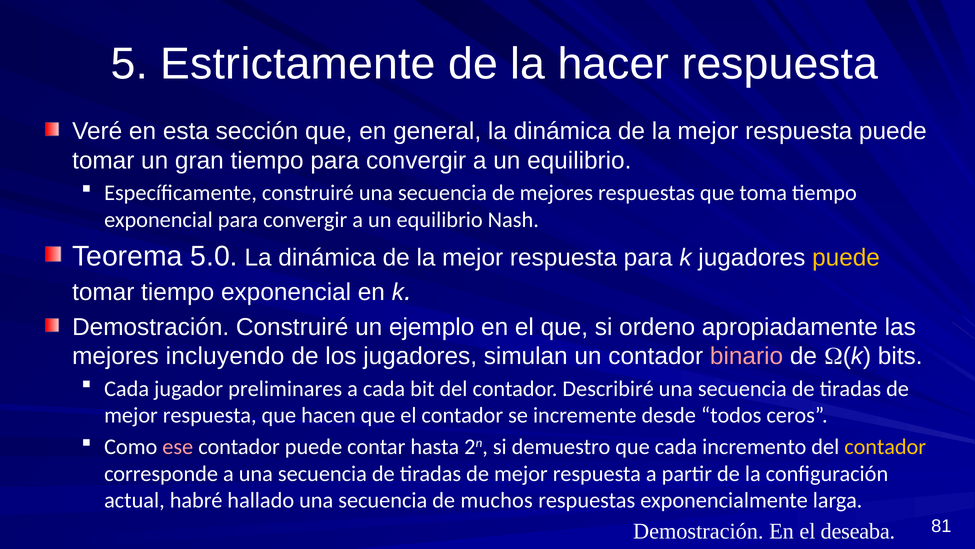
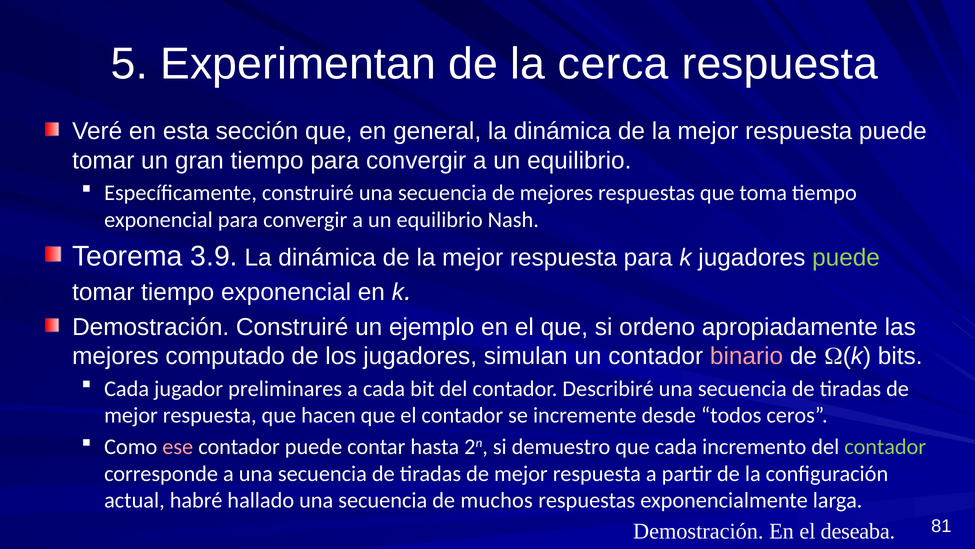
Estrictamente: Estrictamente -> Experimentan
hacer: hacer -> cerca
5.0: 5.0 -> 3.9
puede at (846, 258) colour: yellow -> light green
incluyendo: incluyendo -> computado
contador at (885, 446) colour: yellow -> light green
